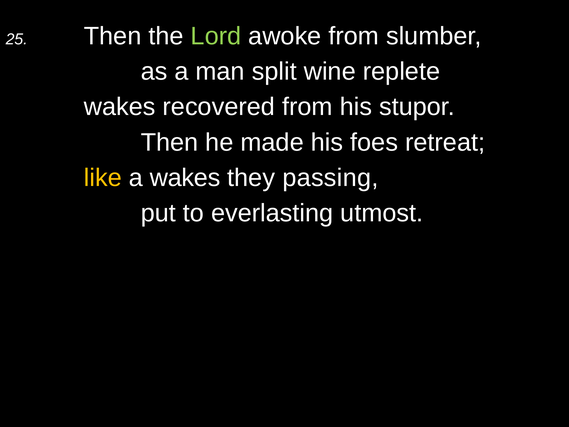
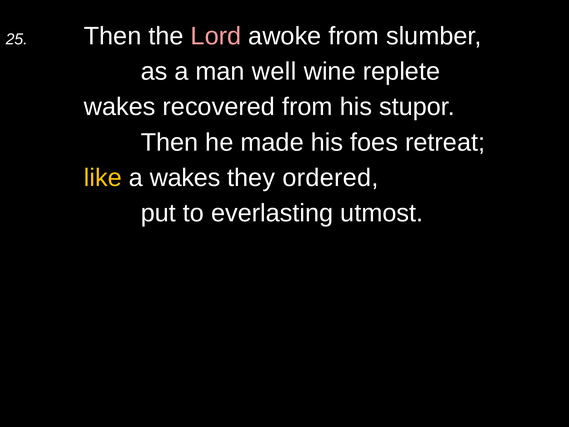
Lord colour: light green -> pink
split: split -> well
passing: passing -> ordered
